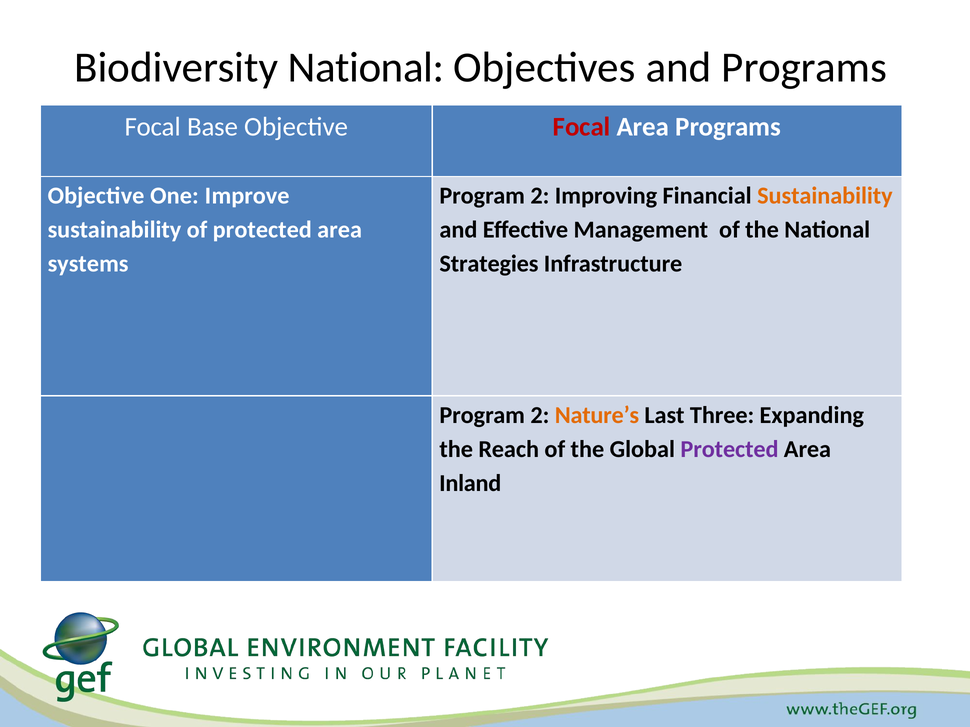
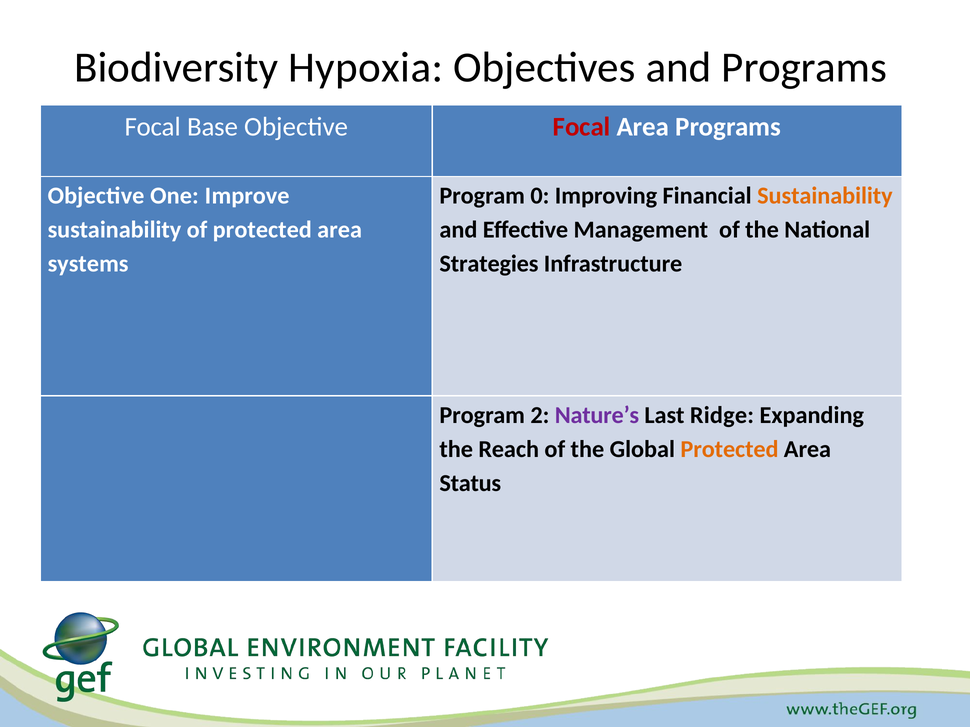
Biodiversity National: National -> Hypoxia
2 at (540, 196): 2 -> 0
Nature’s colour: orange -> purple
Three: Three -> Ridge
Protected at (730, 450) colour: purple -> orange
Inland: Inland -> Status
